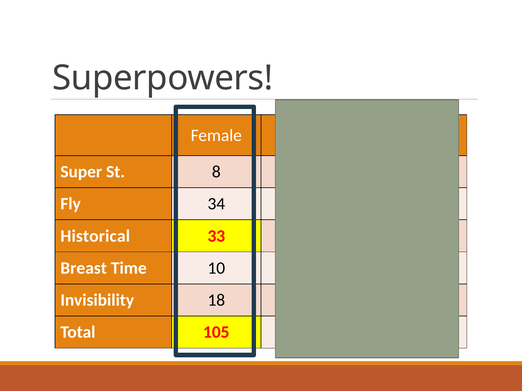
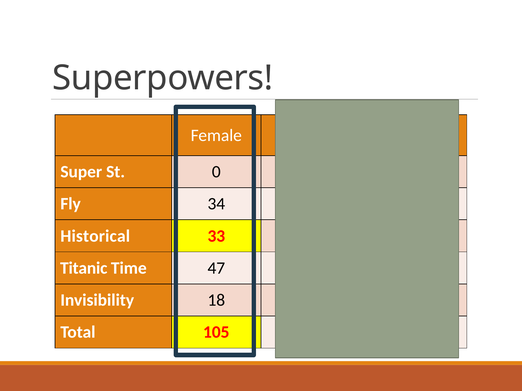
8: 8 -> 0
Breast: Breast -> Titanic
10: 10 -> 47
